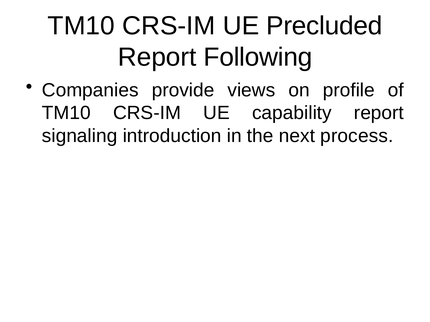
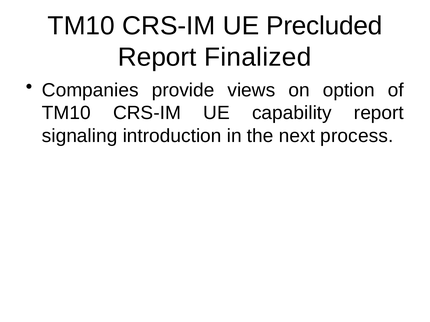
Following: Following -> Finalized
profile: profile -> option
